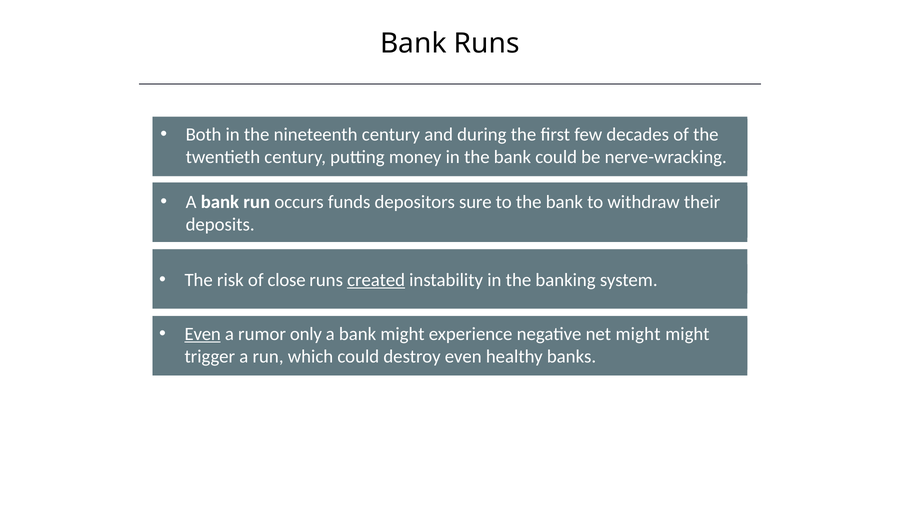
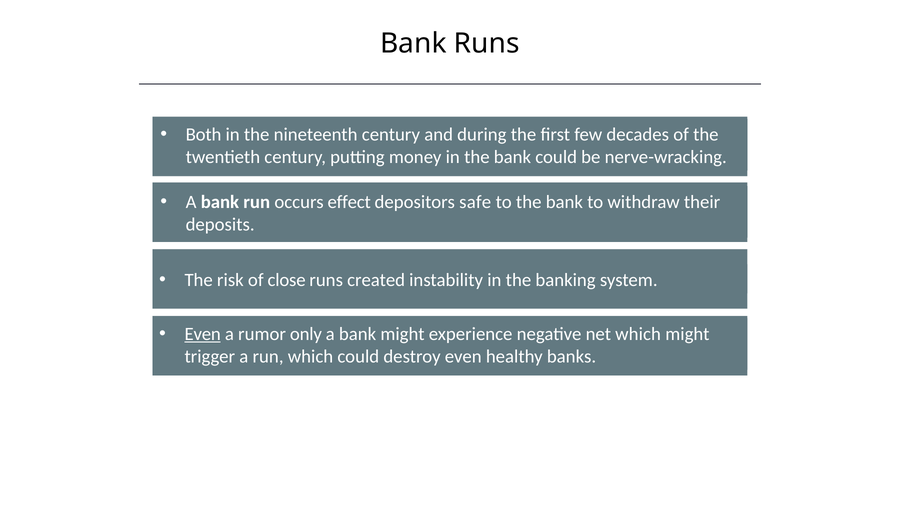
funds: funds -> effect
sure: sure -> safe
created underline: present -> none
net might: might -> which
